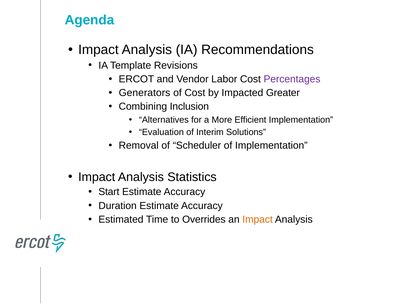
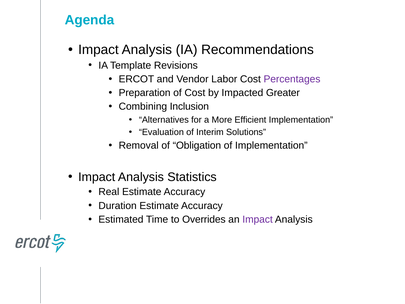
Generators: Generators -> Preparation
Scheduler: Scheduler -> Obligation
Start: Start -> Real
Impact at (258, 219) colour: orange -> purple
